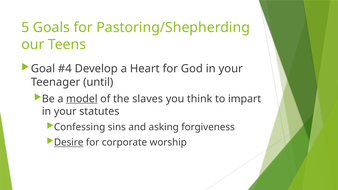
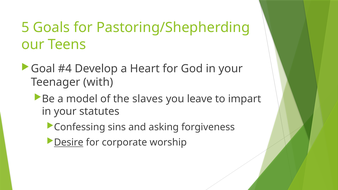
until: until -> with
model underline: present -> none
think: think -> leave
